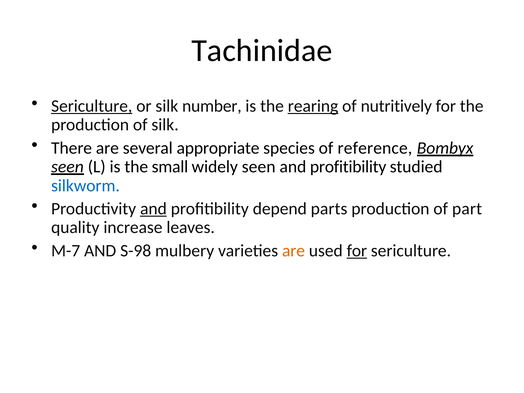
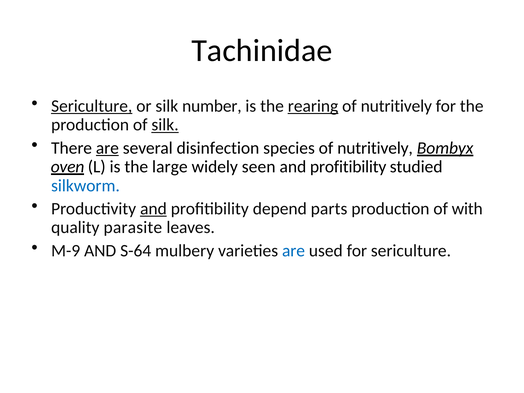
silk at (165, 125) underline: none -> present
are at (107, 148) underline: none -> present
appropriate: appropriate -> disinfection
species of reference: reference -> nutritively
seen at (67, 167): seen -> oven
small: small -> large
part: part -> with
increase: increase -> parasite
M-7: M-7 -> M-9
S-98: S-98 -> S-64
are at (294, 251) colour: orange -> blue
for at (357, 251) underline: present -> none
